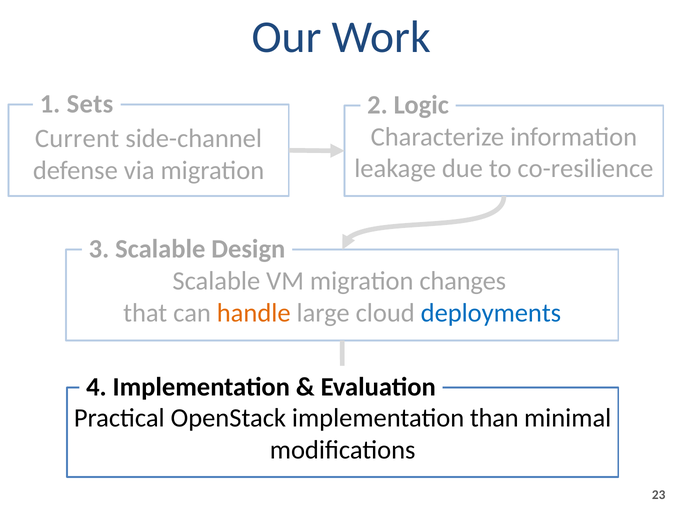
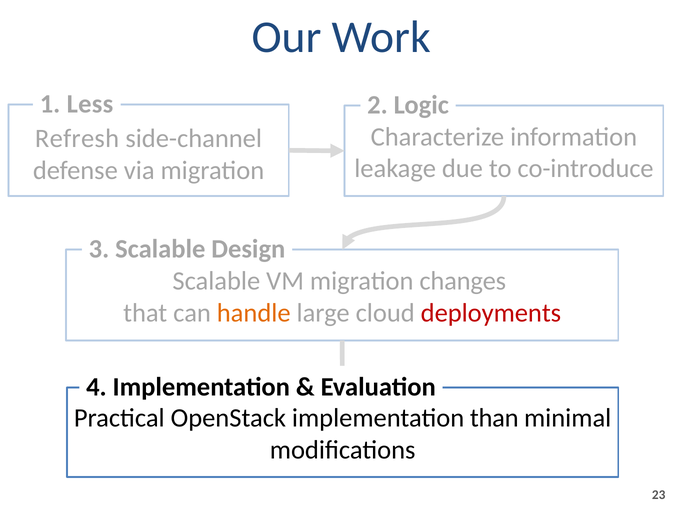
Sets: Sets -> Less
Current: Current -> Refresh
co-resilience: co-resilience -> co-introduce
deployments colour: blue -> red
